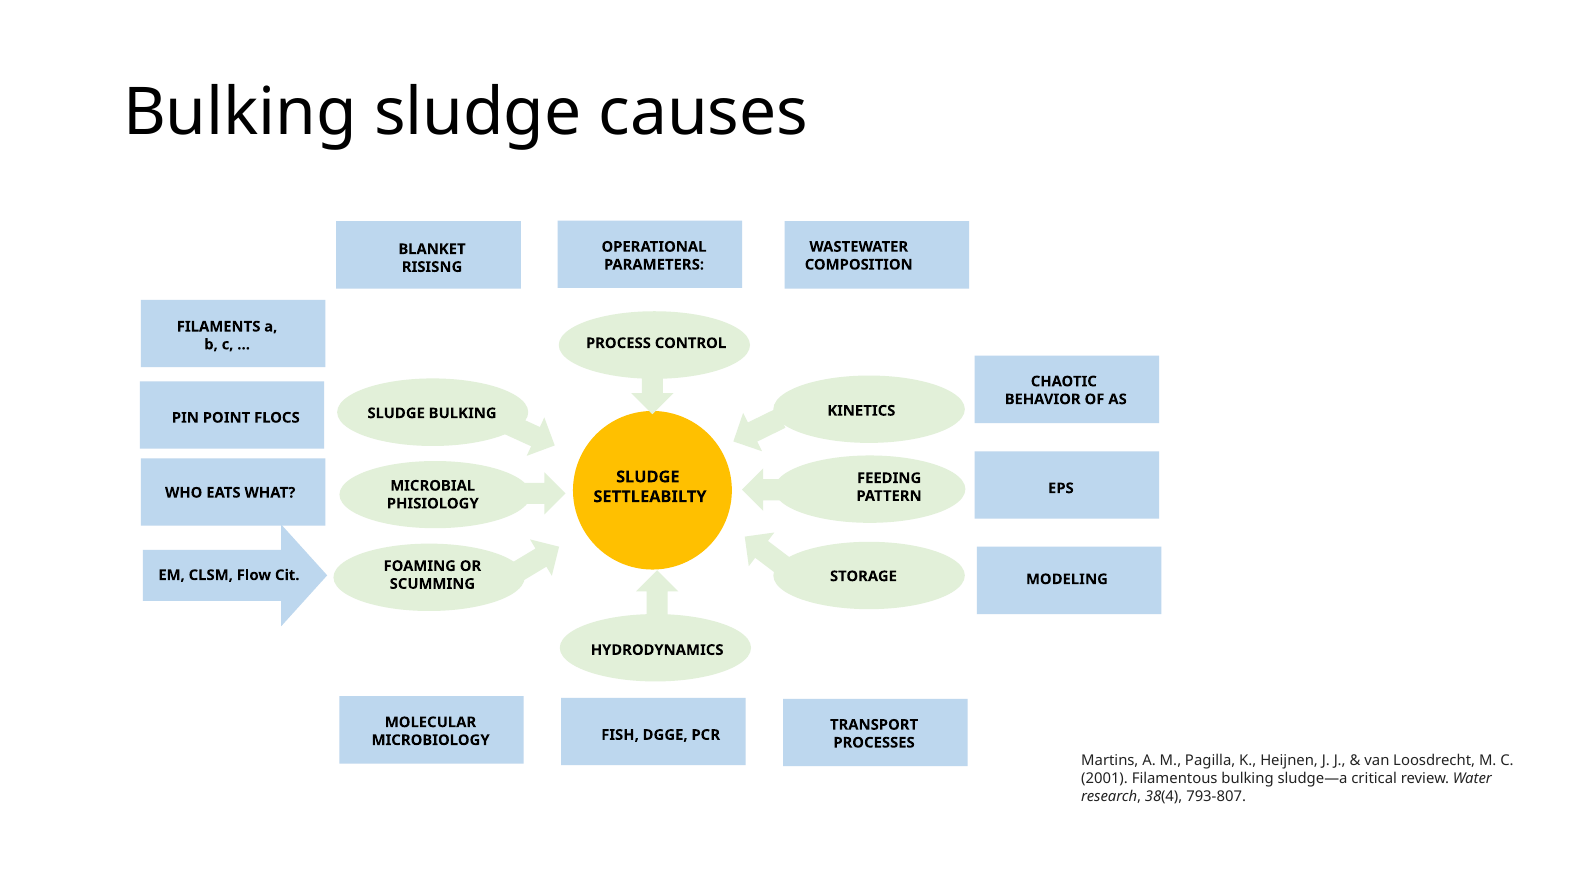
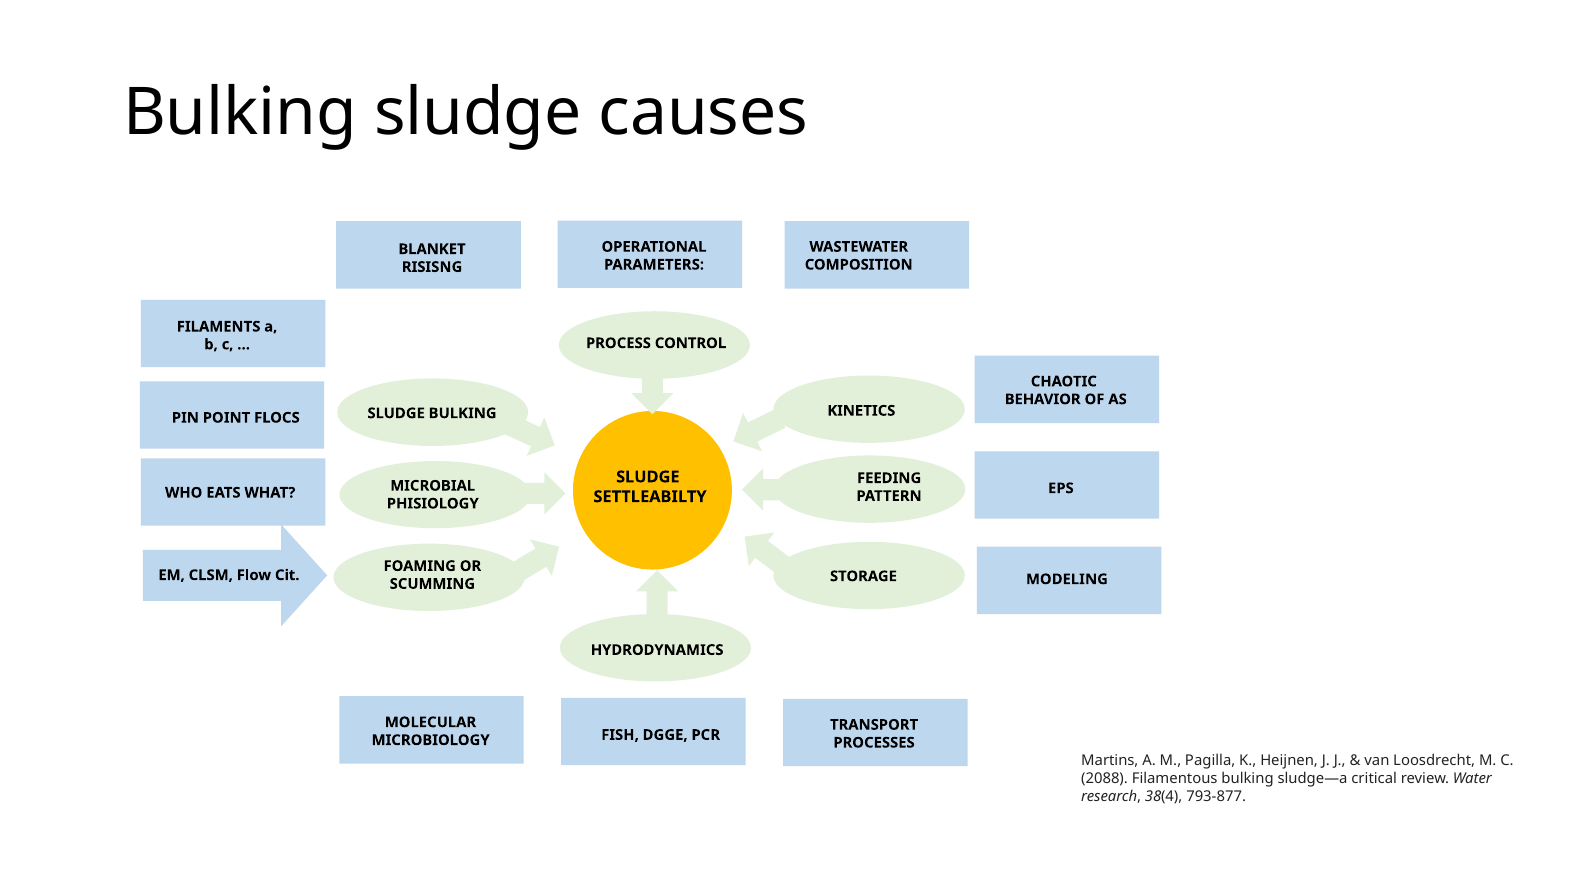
2001: 2001 -> 2088
793-807: 793-807 -> 793-877
